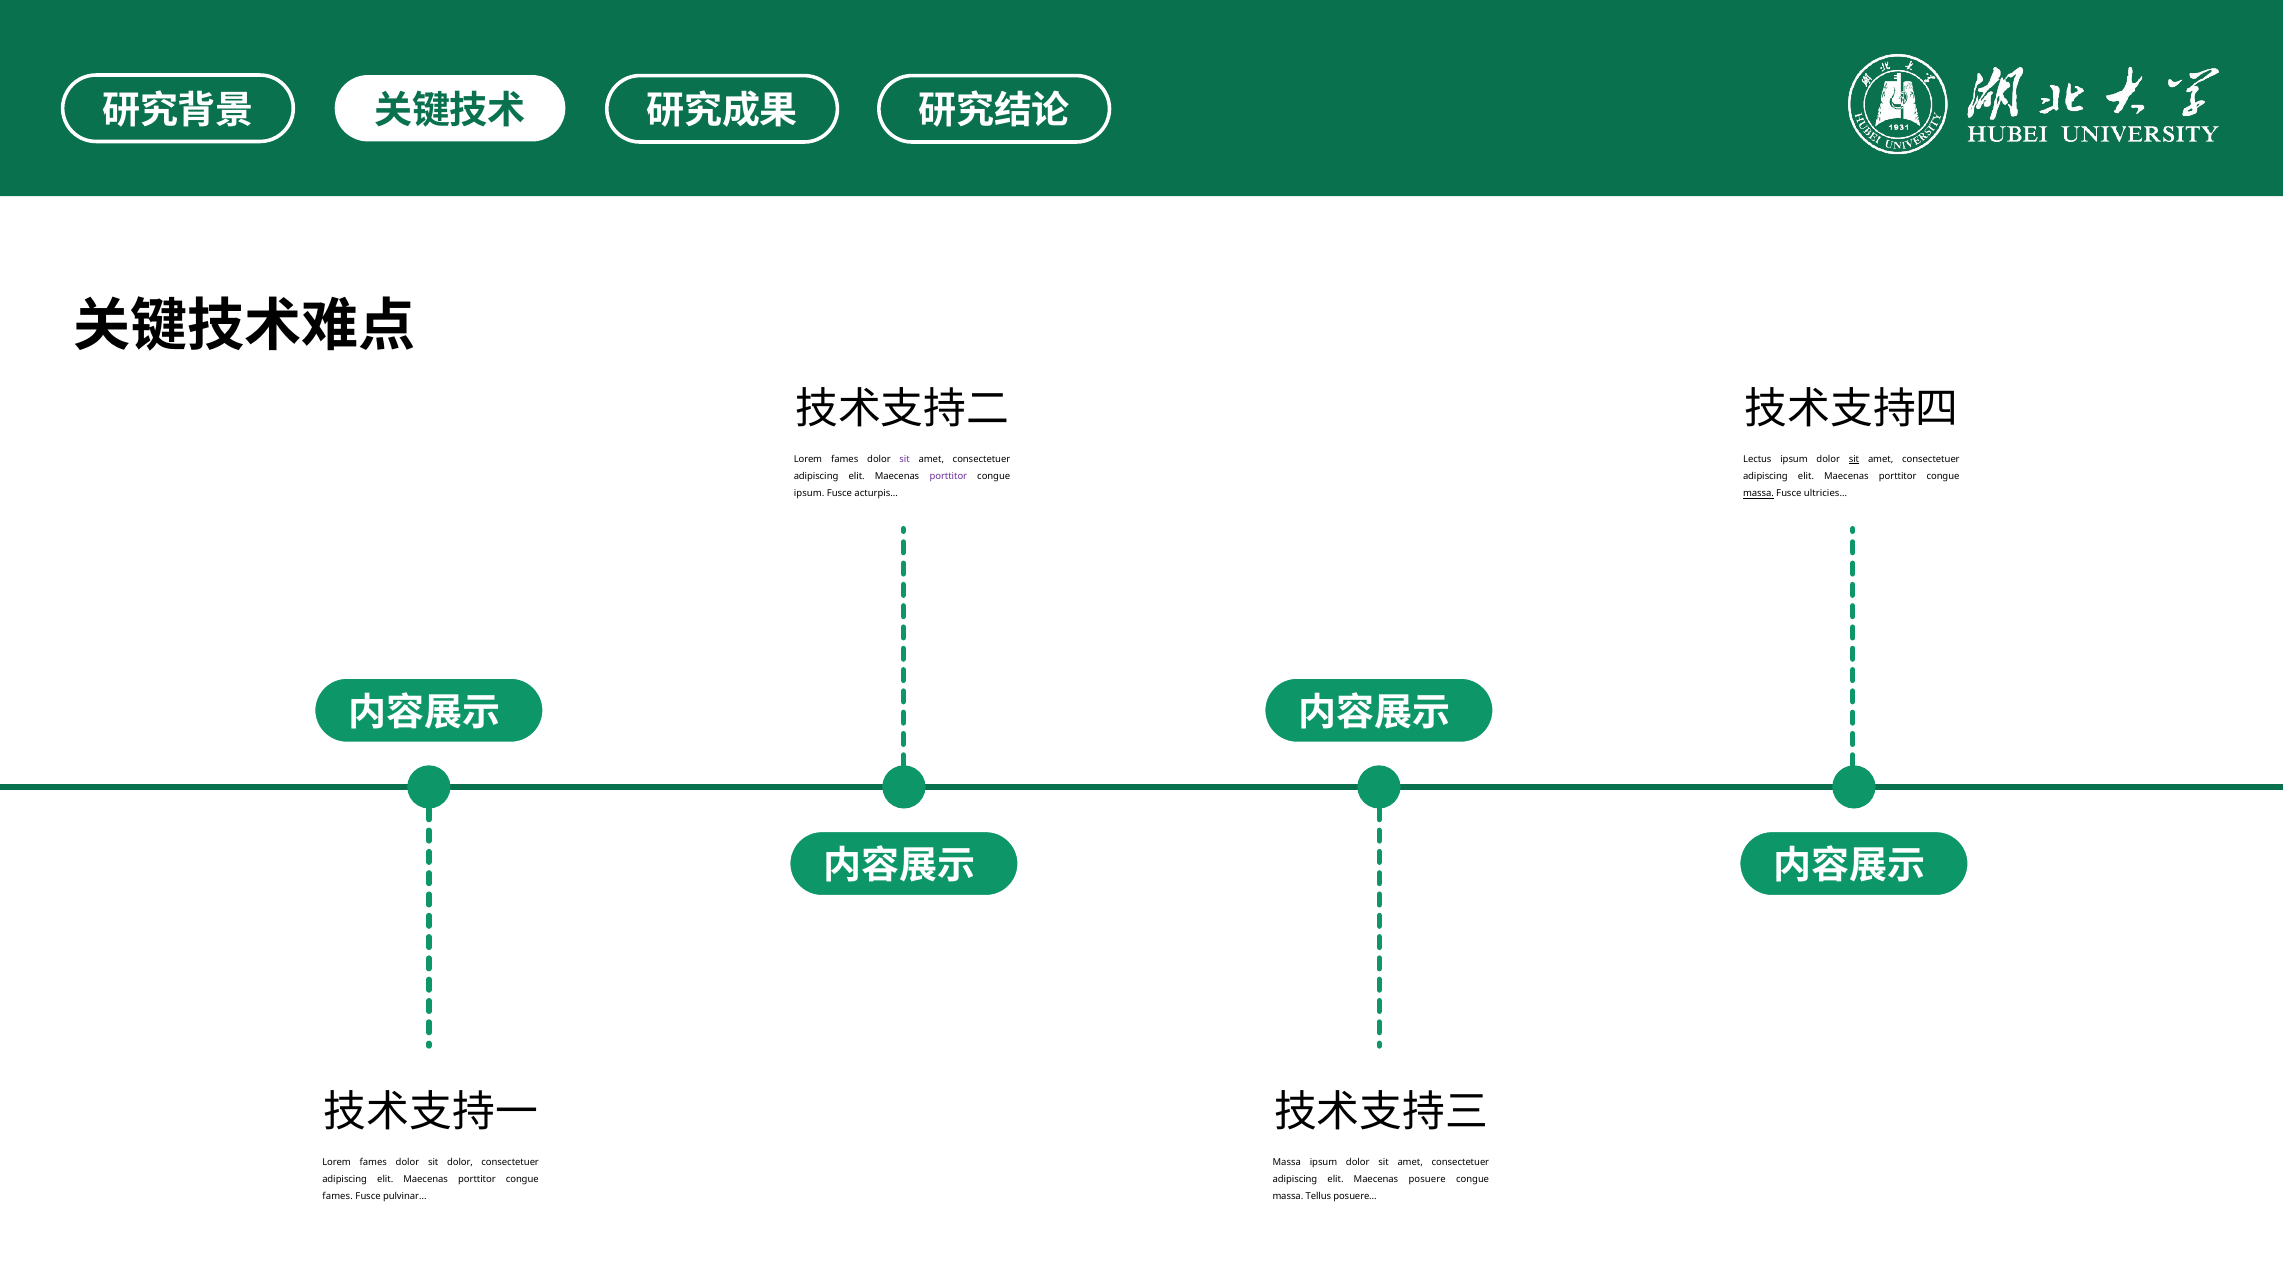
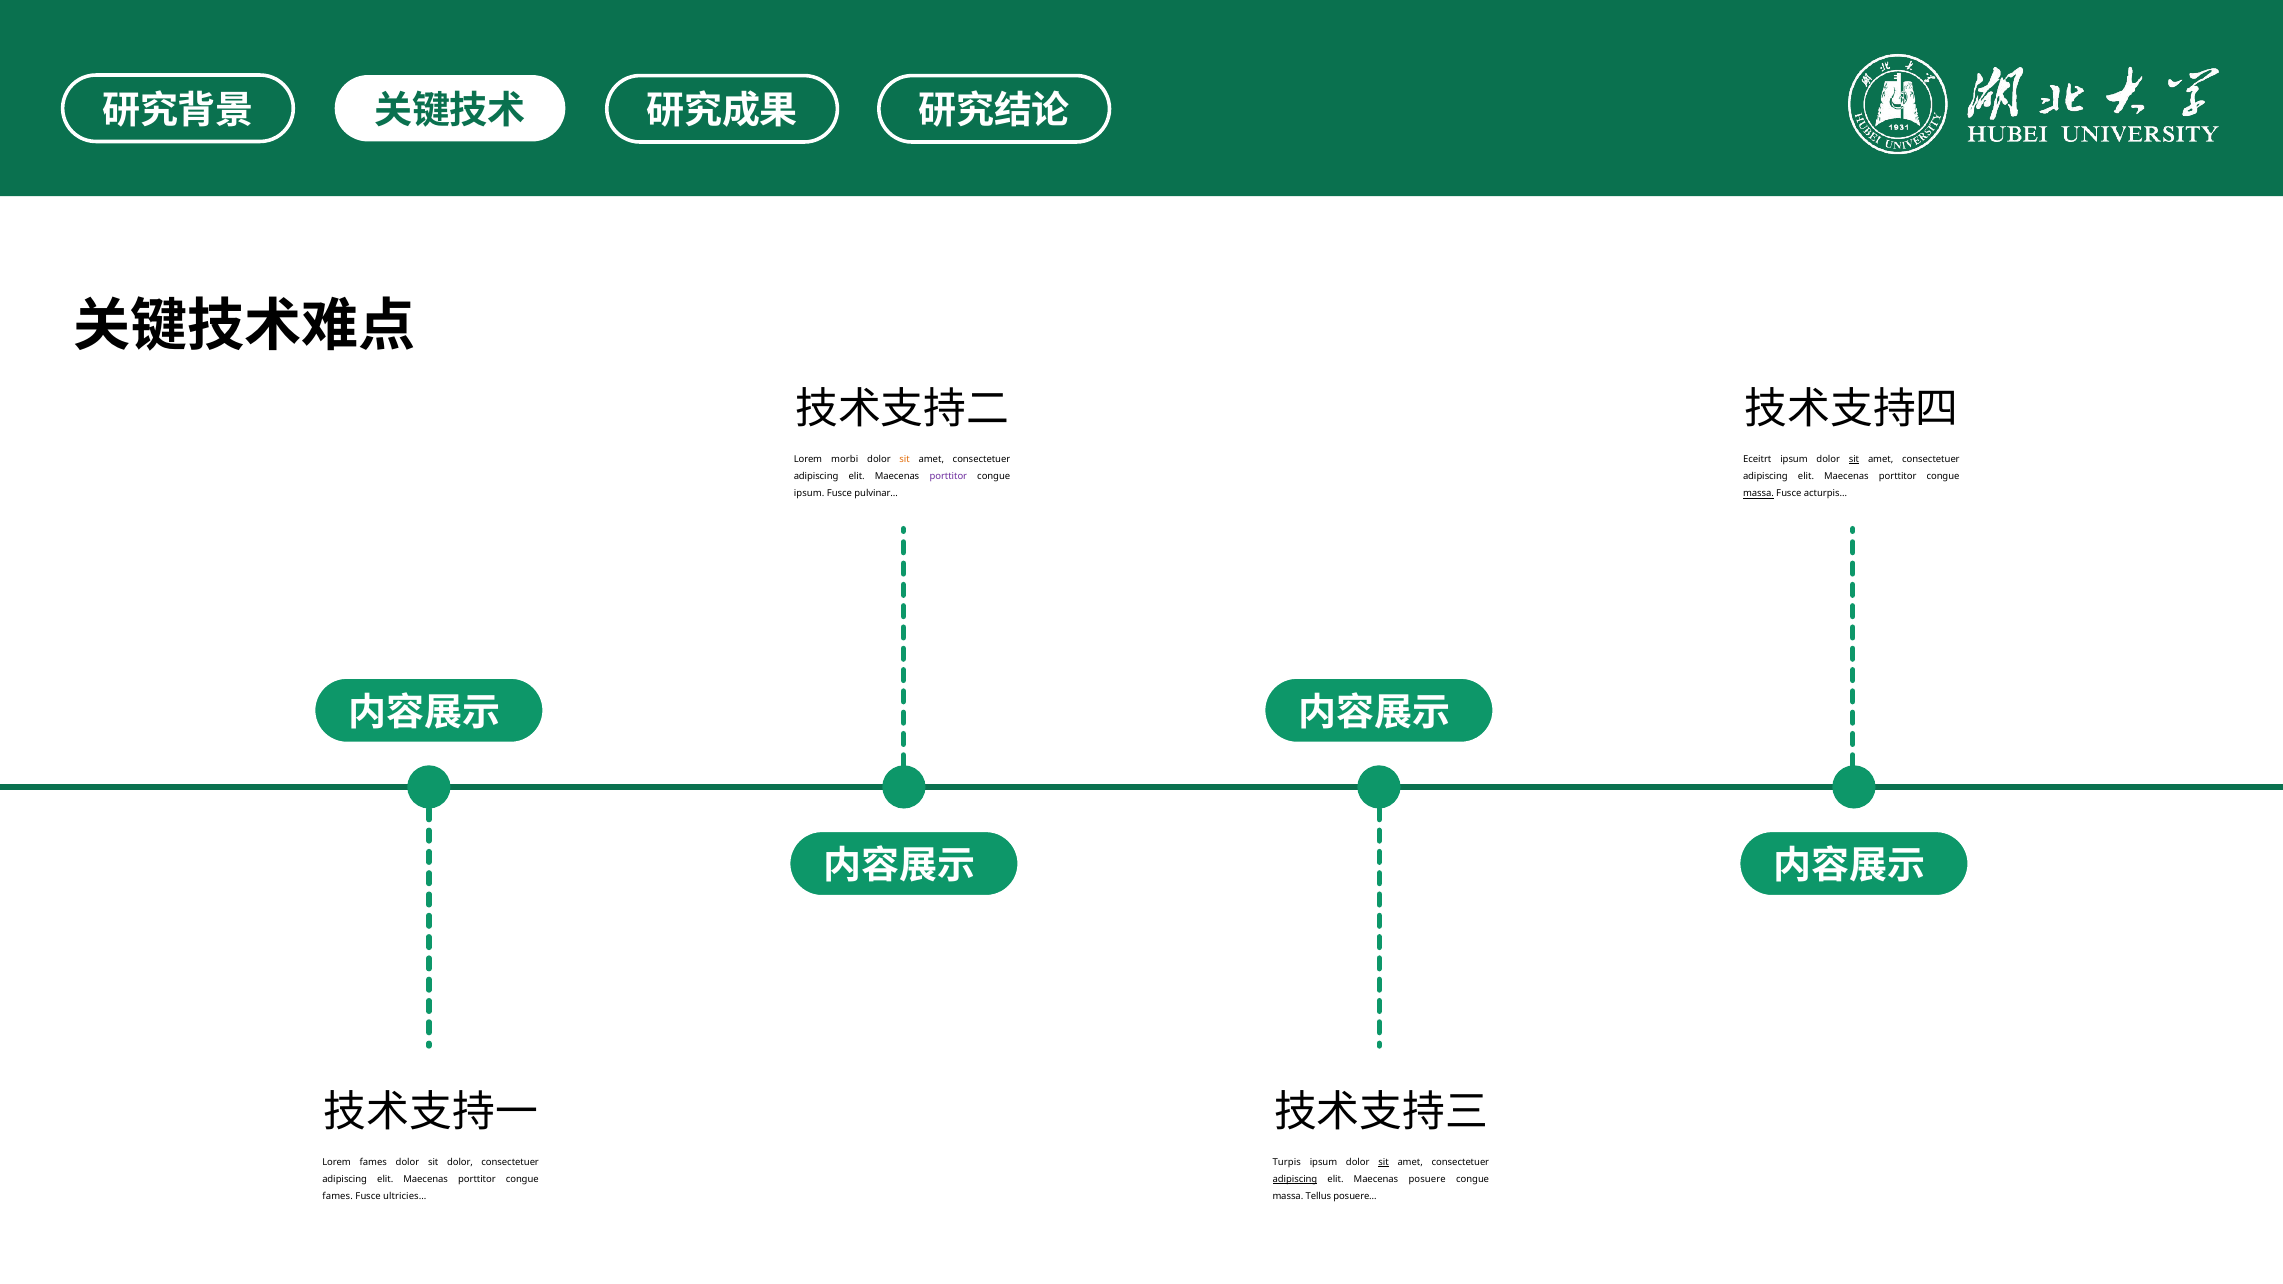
fames at (845, 460): fames -> morbi
sit at (905, 460) colour: purple -> orange
Lectus: Lectus -> Eceitrt
acturpis…: acturpis… -> pulvinar…
ultricies…: ultricies… -> acturpis…
Massa at (1287, 1162): Massa -> Turpis
sit at (1384, 1162) underline: none -> present
adipiscing at (1295, 1179) underline: none -> present
pulvinar…: pulvinar… -> ultricies…
